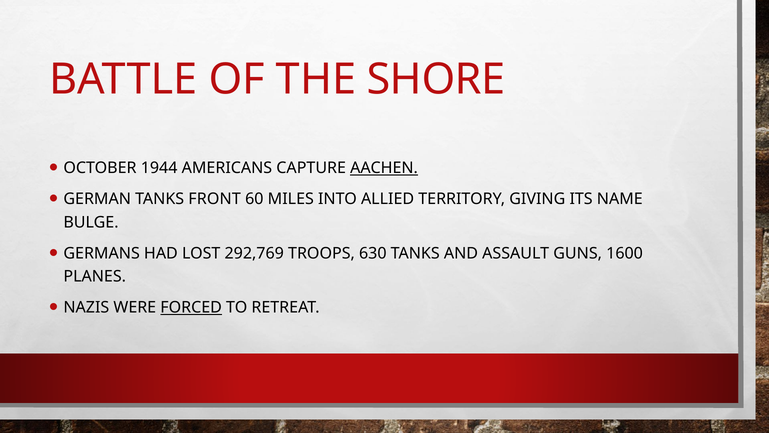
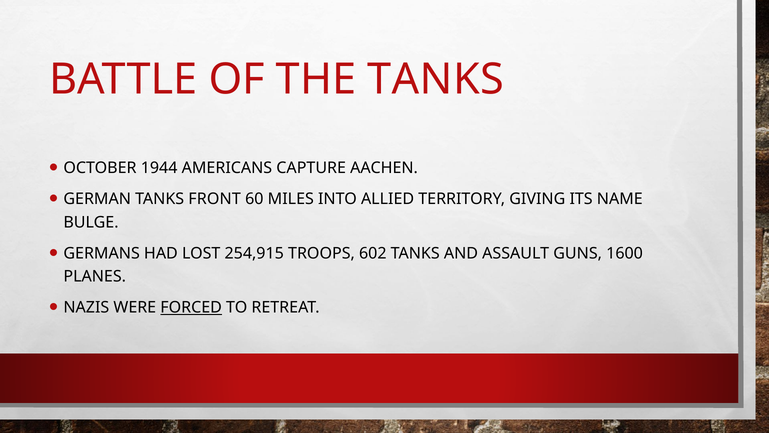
THE SHORE: SHORE -> TANKS
AACHEN underline: present -> none
292,769: 292,769 -> 254,915
630: 630 -> 602
